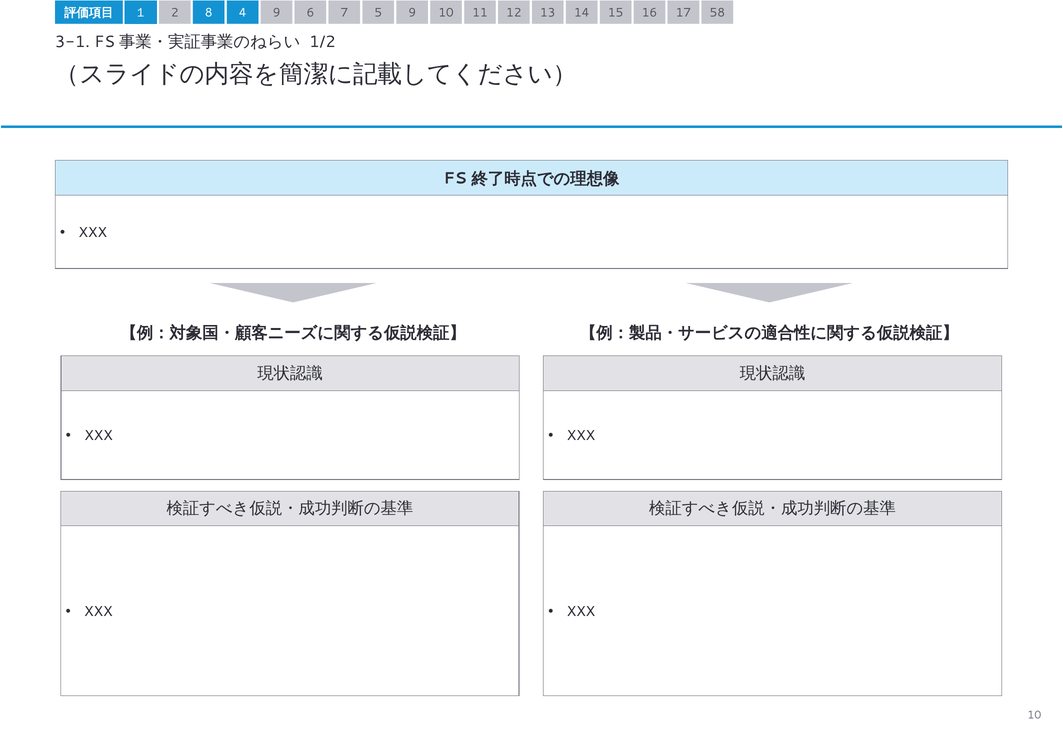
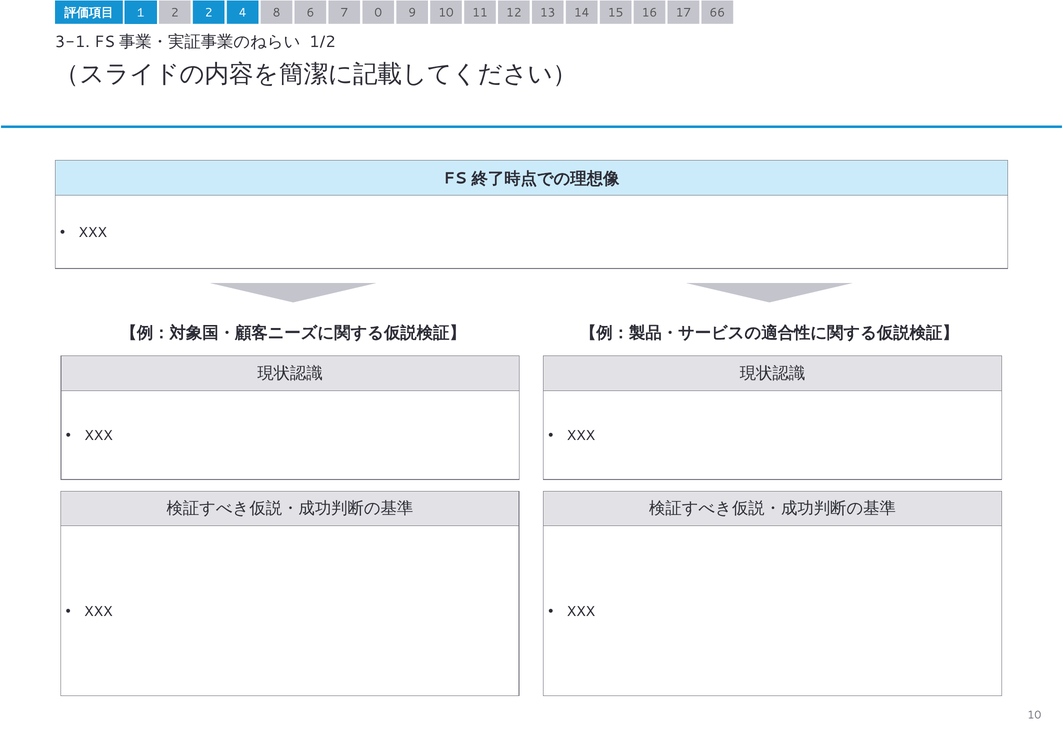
2 8: 8 -> 2
4 9: 9 -> 8
5: 5 -> 0
58: 58 -> 66
